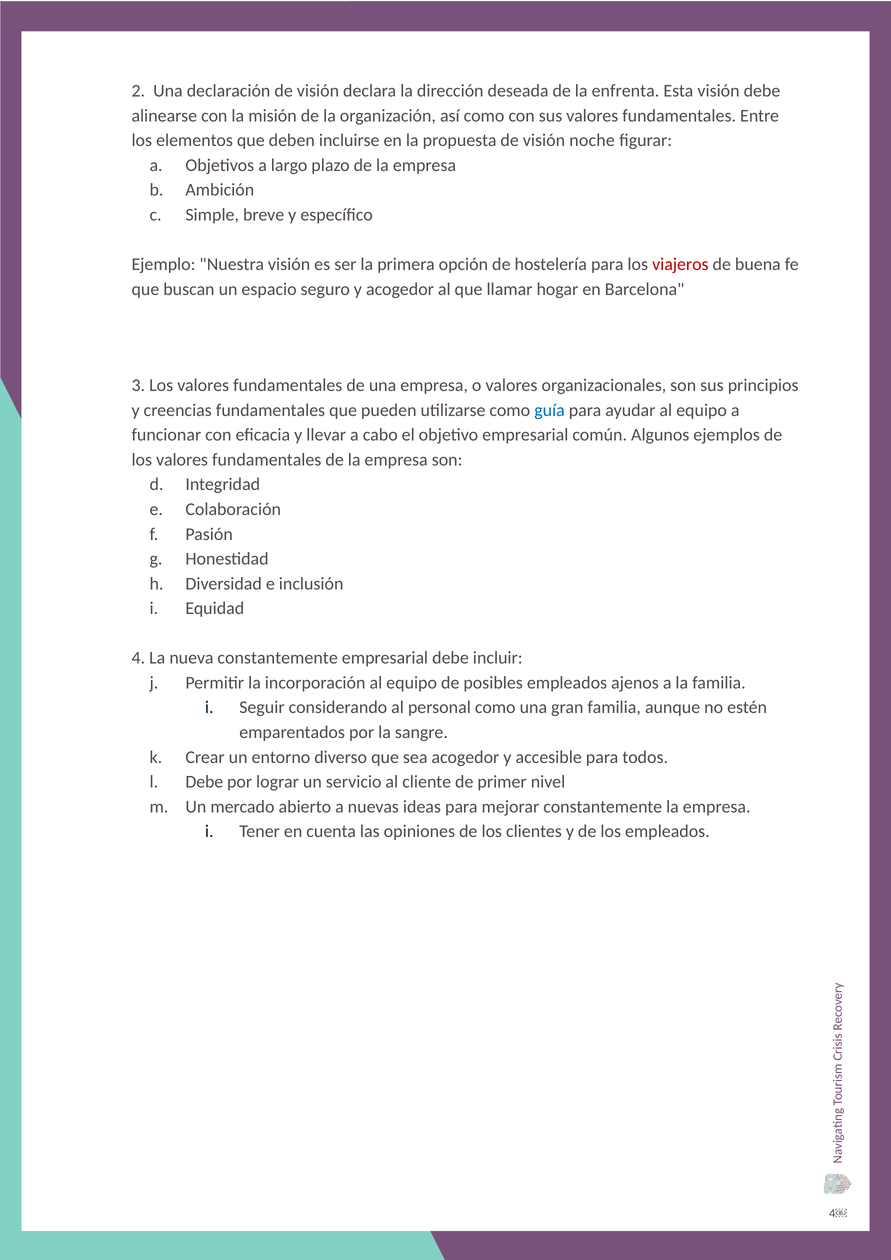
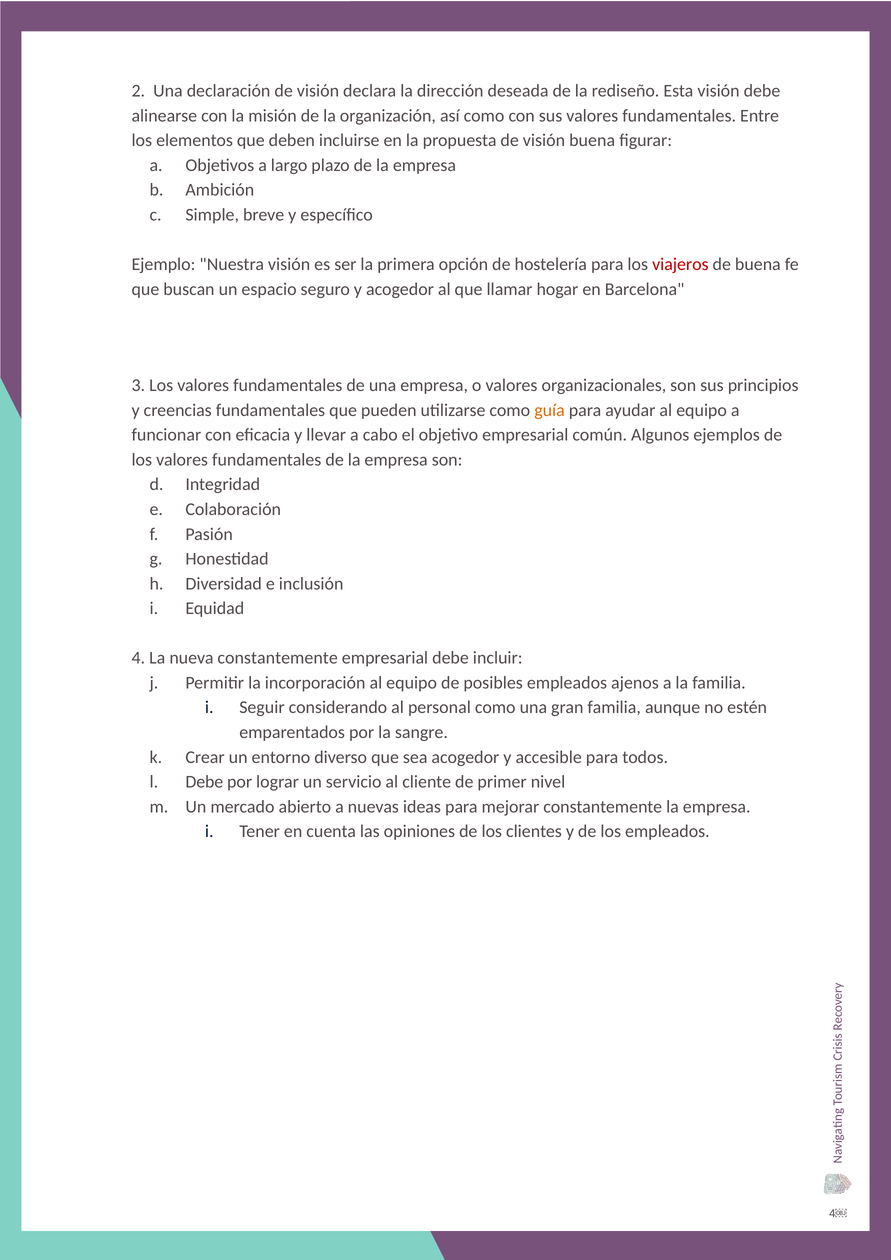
enfrenta: enfrenta -> rediseño
visión noche: noche -> buena
guía colour: blue -> orange
